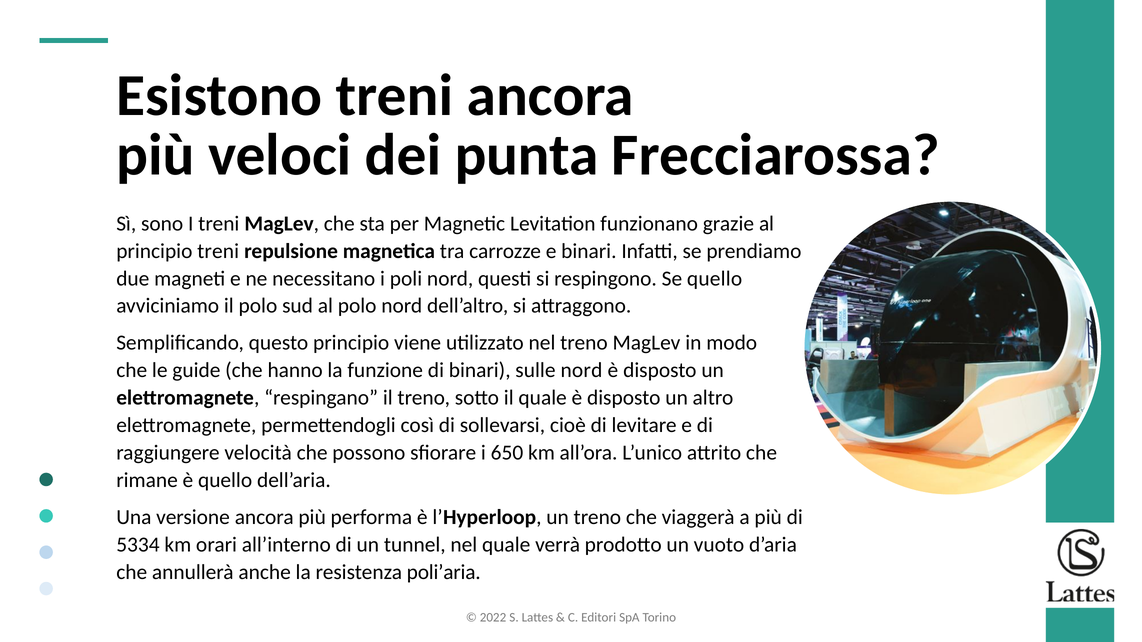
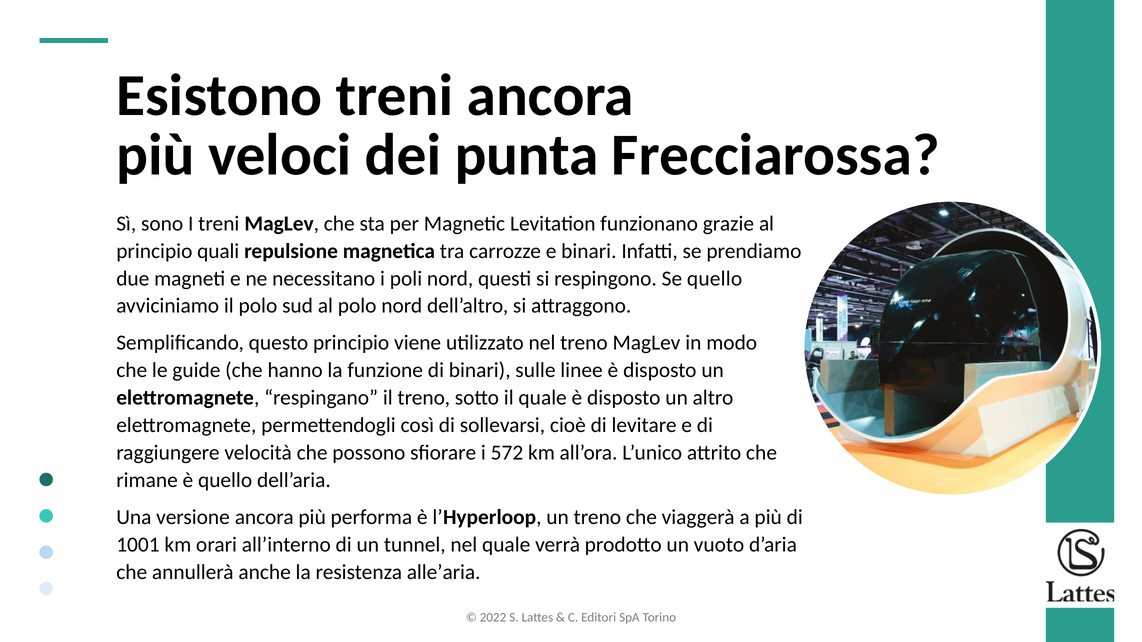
principio treni: treni -> quali
sulle nord: nord -> linee
650: 650 -> 572
5334: 5334 -> 1001
poli’aria: poli’aria -> alle’aria
